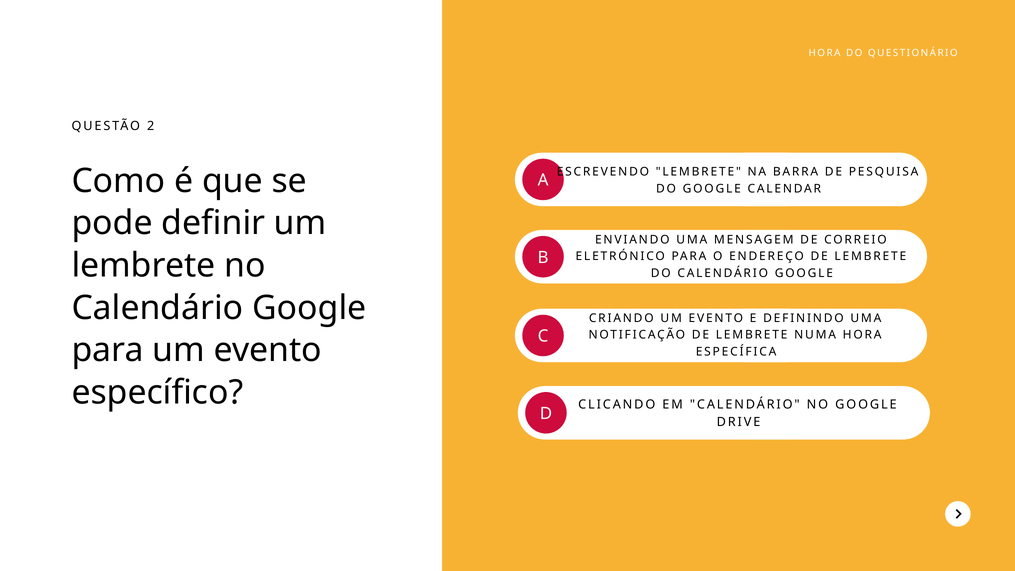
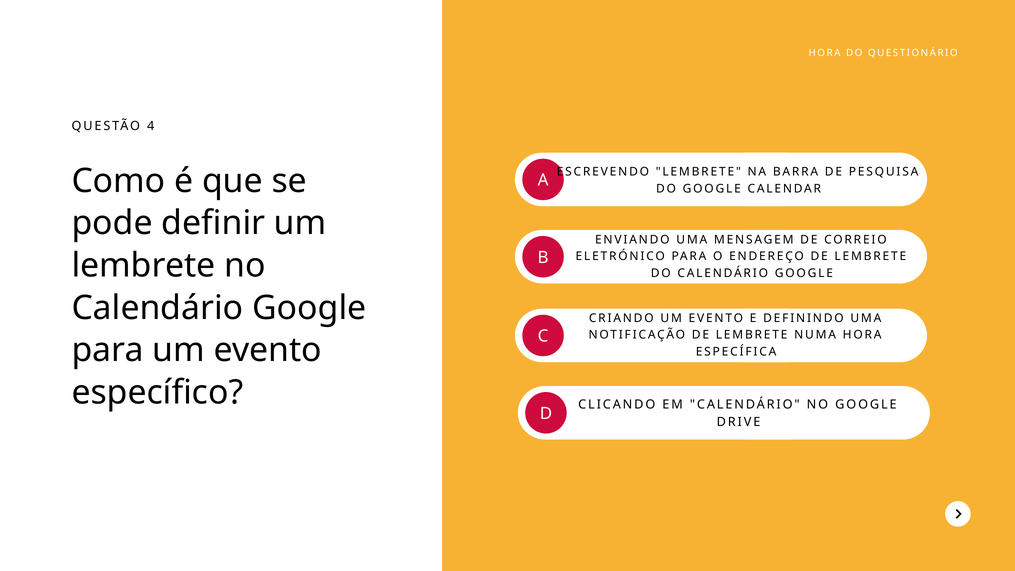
2: 2 -> 4
